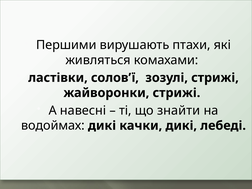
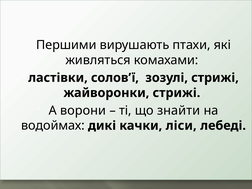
навесні: навесні -> ворони
качки дикі: дикі -> ліси
